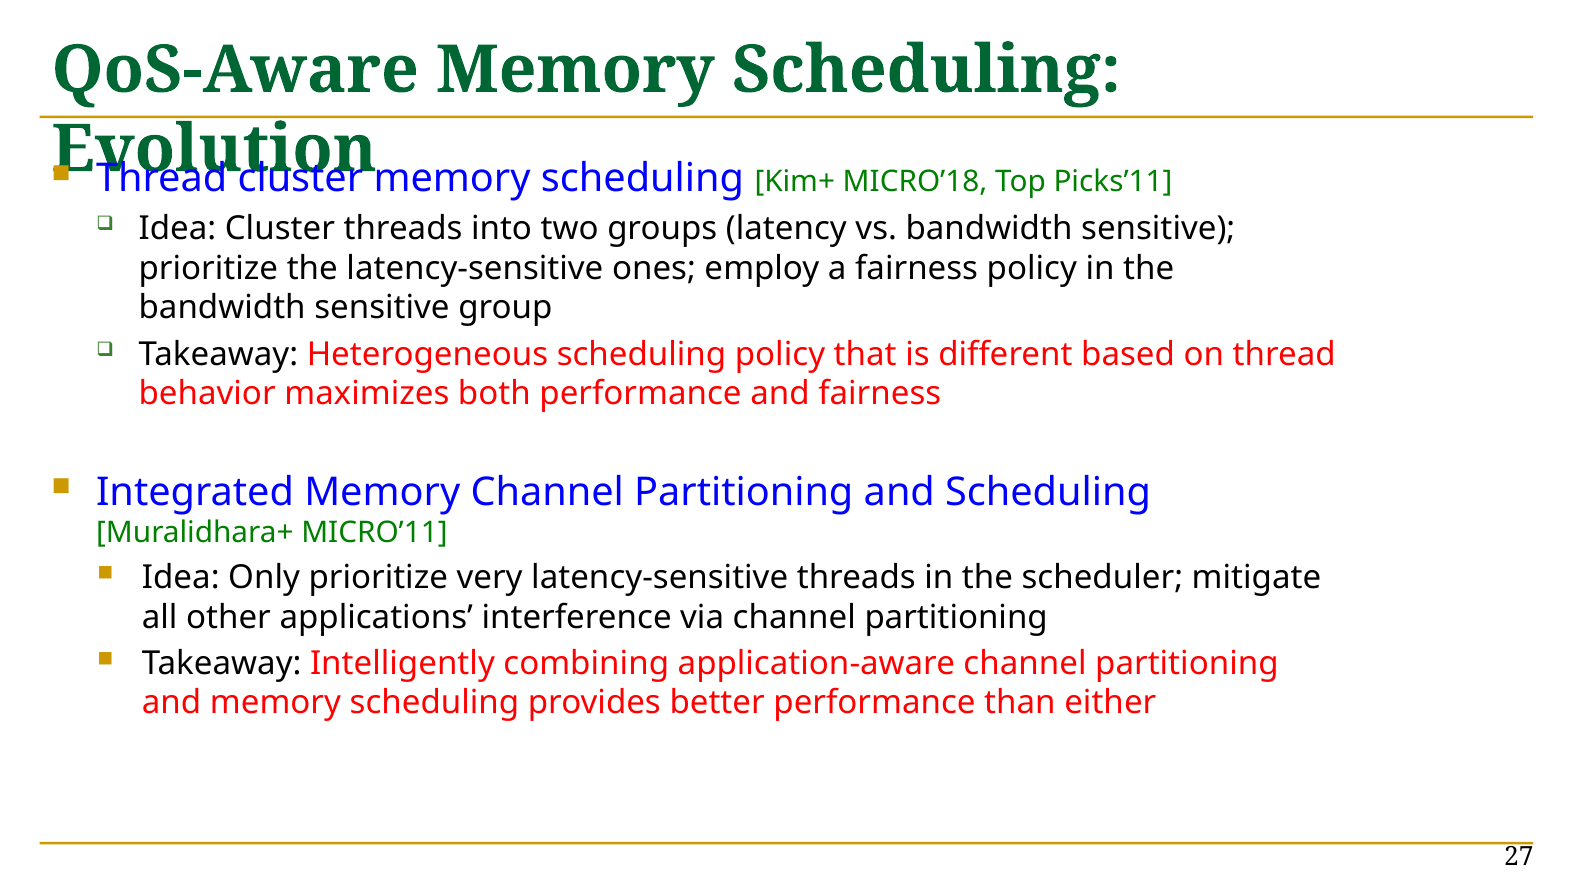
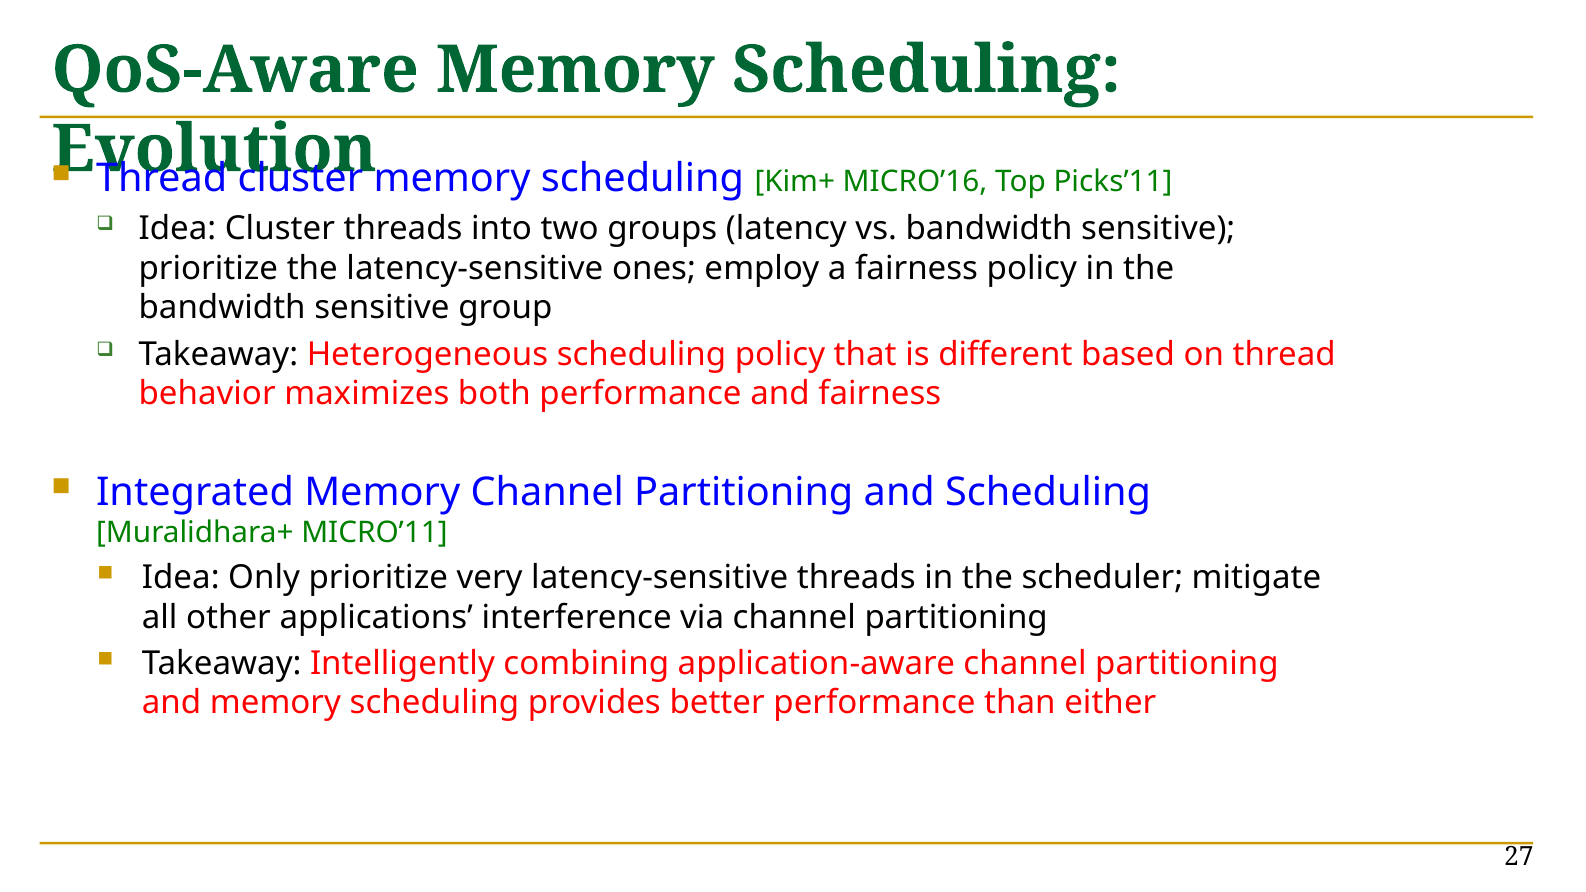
MICRO’18: MICRO’18 -> MICRO’16
